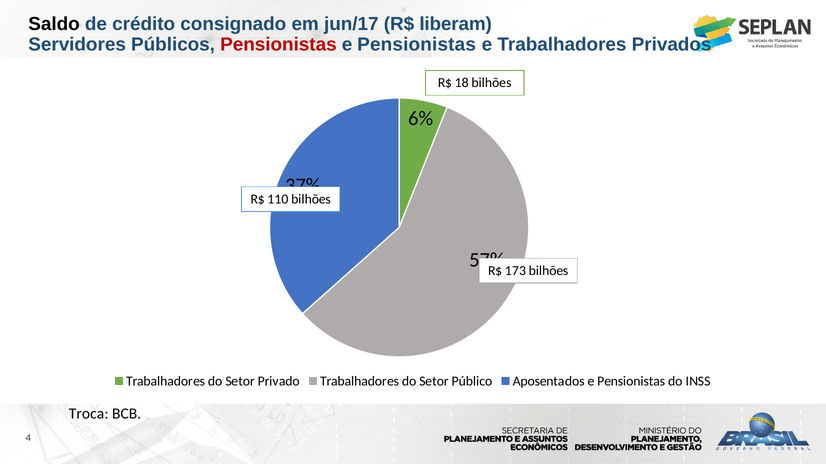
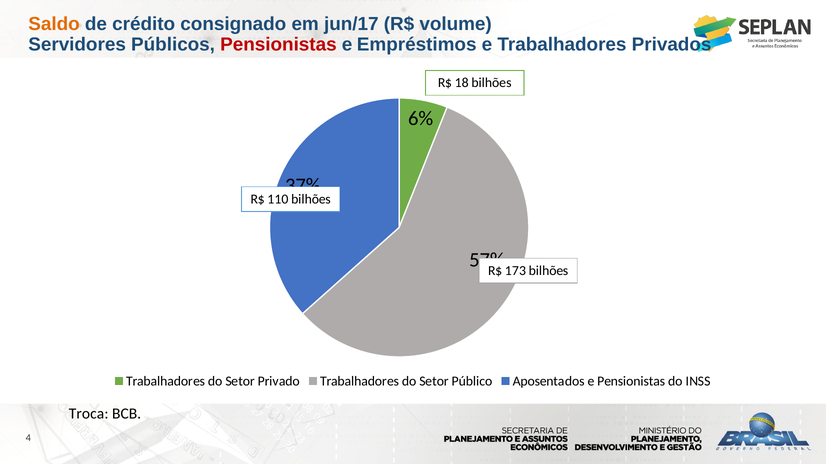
Saldo colour: black -> orange
liberam: liberam -> volume
Pensionistas at (417, 44): Pensionistas -> Empréstimos
